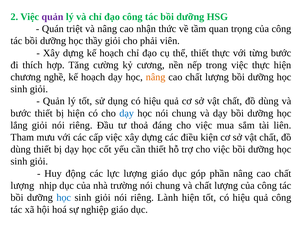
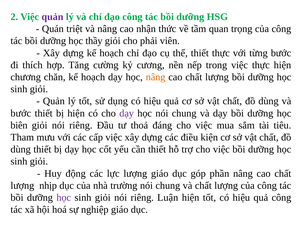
nghề: nghề -> chăn
dạy at (127, 113) colour: blue -> purple
lắng: lắng -> biên
liên: liên -> tiêu
học at (64, 198) colour: blue -> purple
Lành: Lành -> Luận
